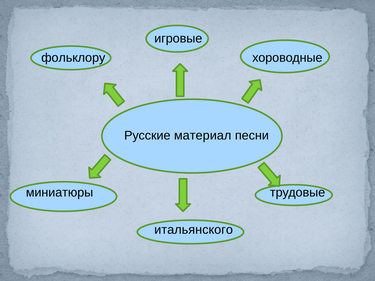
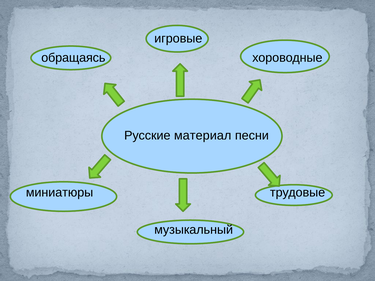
фольклору: фольклору -> обращаясь
итальянского: итальянского -> музыкальный
